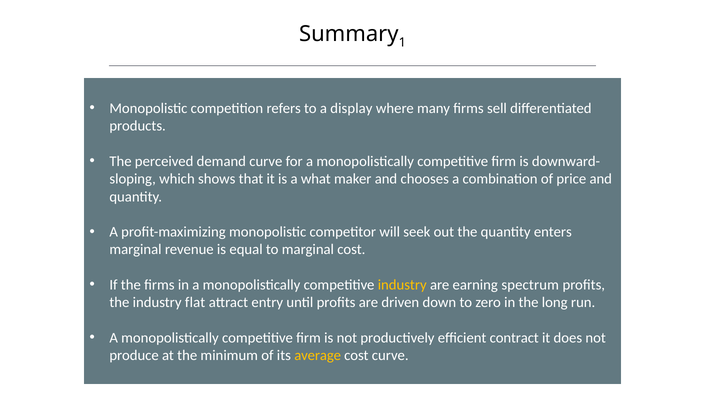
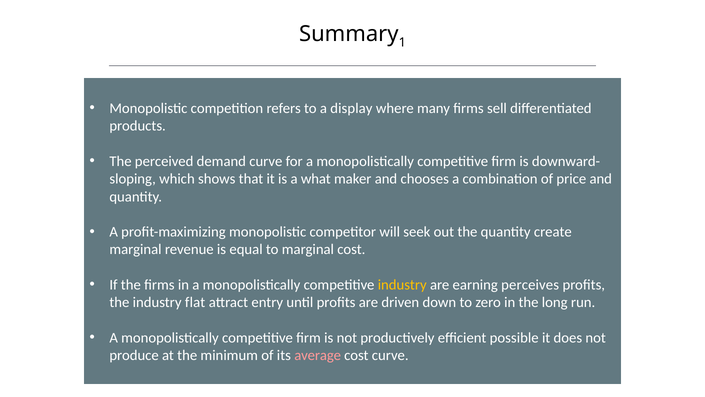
enters: enters -> create
spectrum: spectrum -> perceives
contract: contract -> possible
average colour: yellow -> pink
